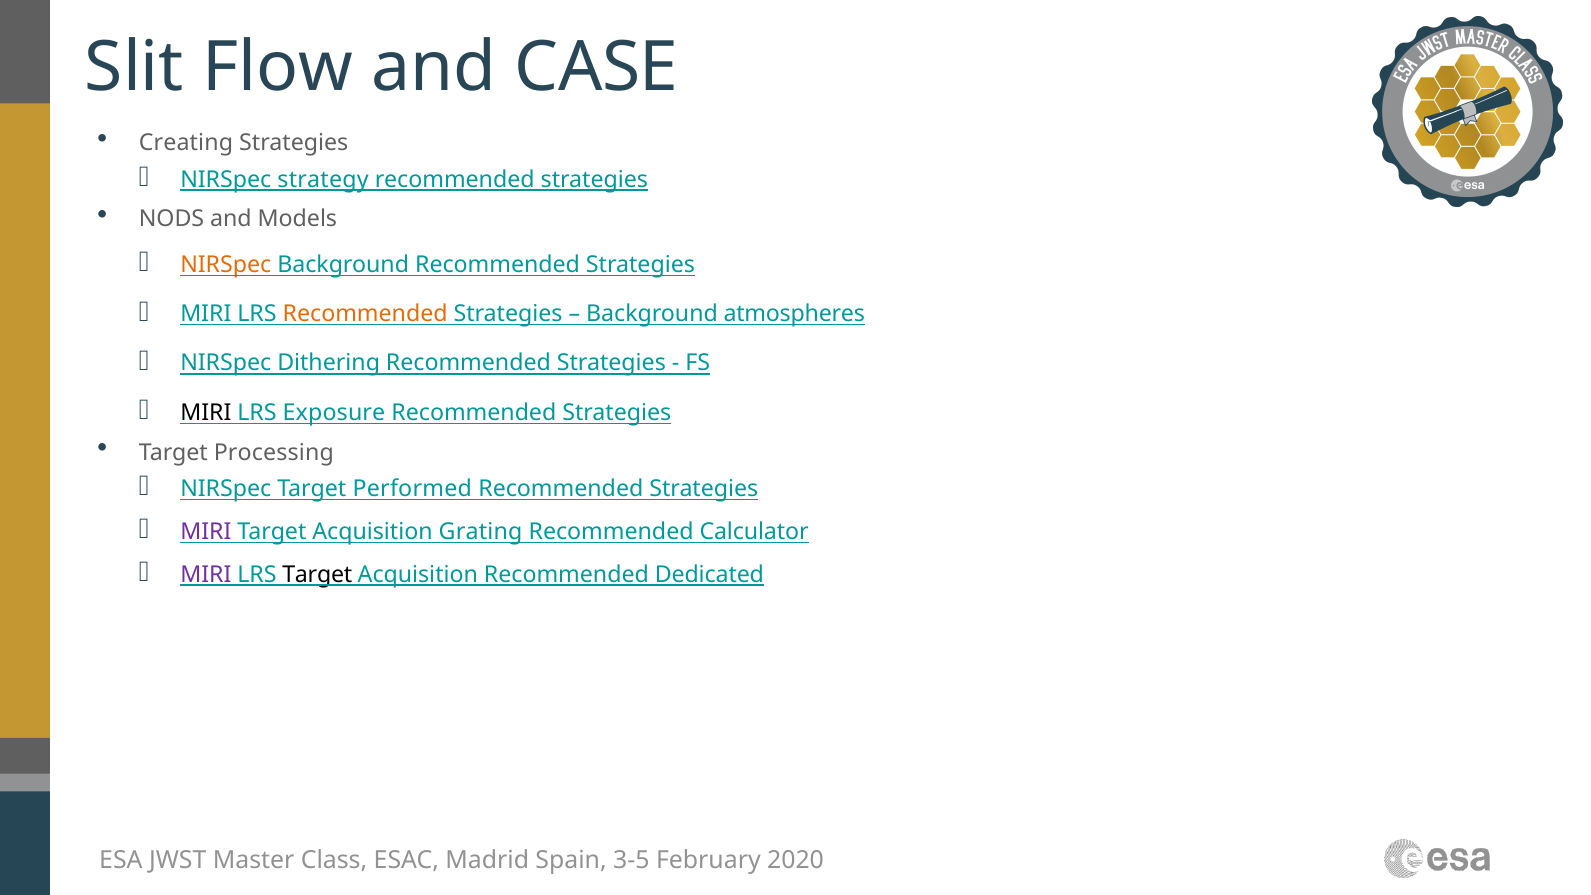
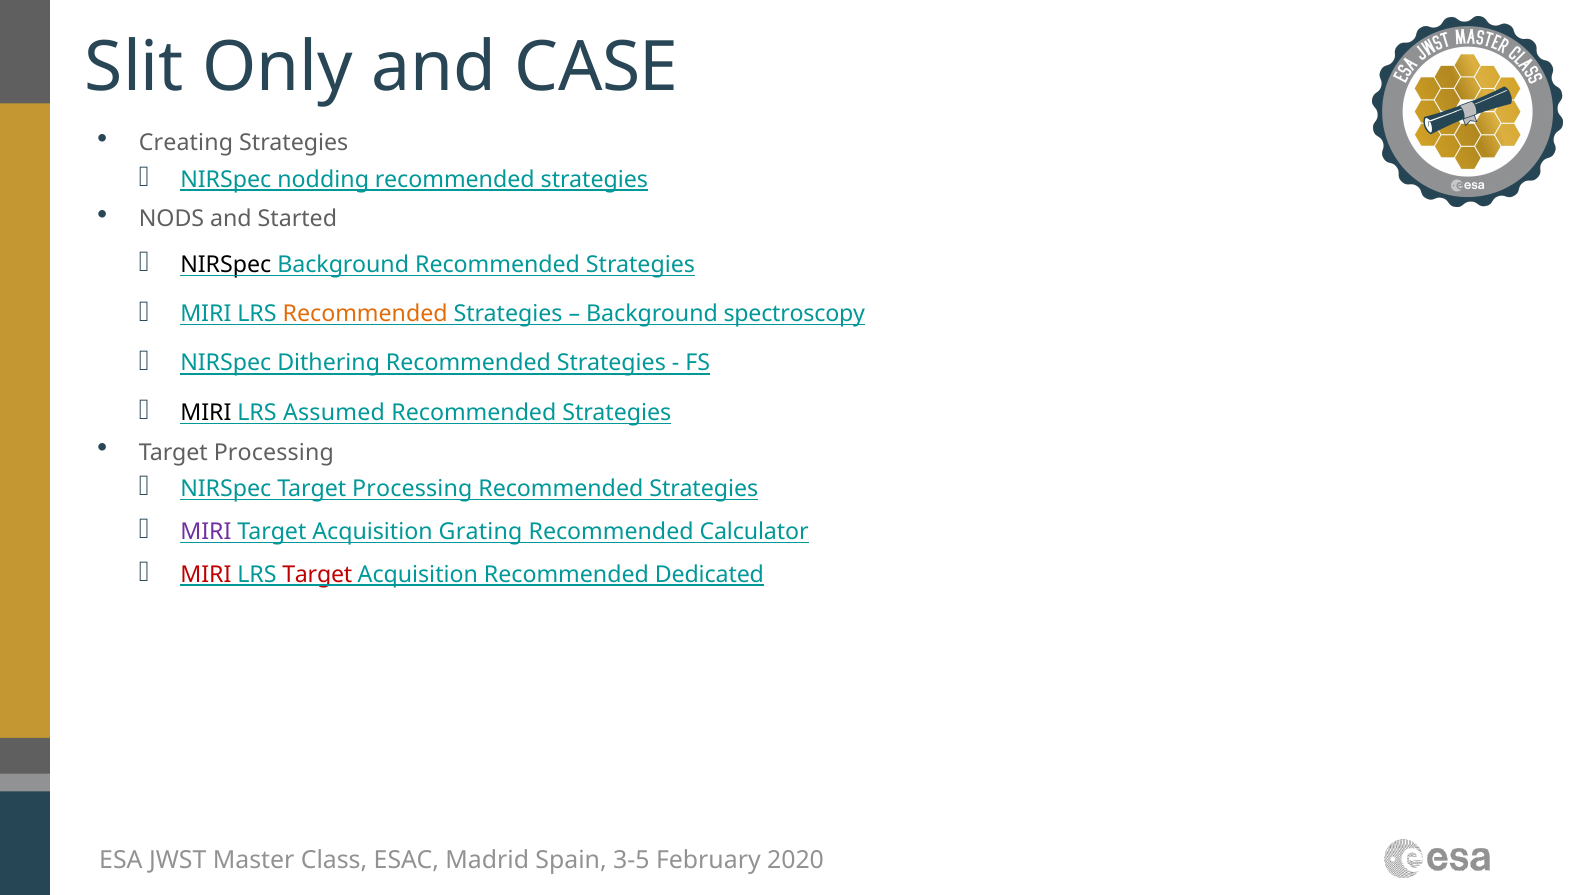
Flow: Flow -> Only
strategy: strategy -> nodding
Models: Models -> Started
NIRSpec at (226, 265) colour: orange -> black
atmospheres: atmospheres -> spectroscopy
Exposure: Exposure -> Assumed
NIRSpec Target Performed: Performed -> Processing
MIRI at (206, 574) colour: purple -> red
Target at (317, 574) colour: black -> red
